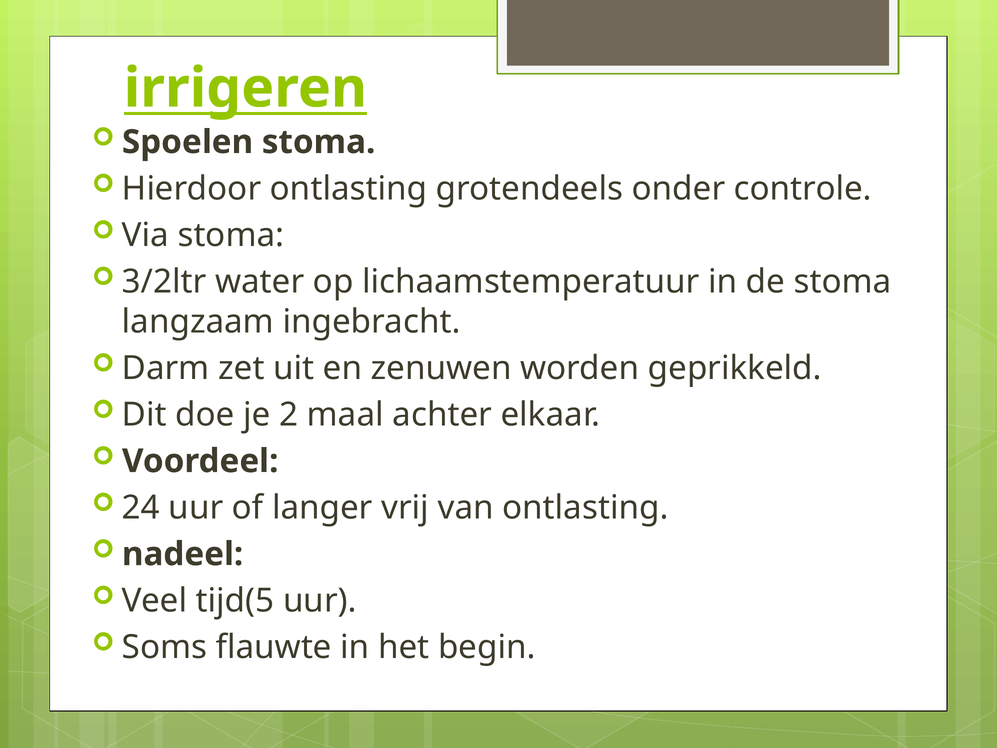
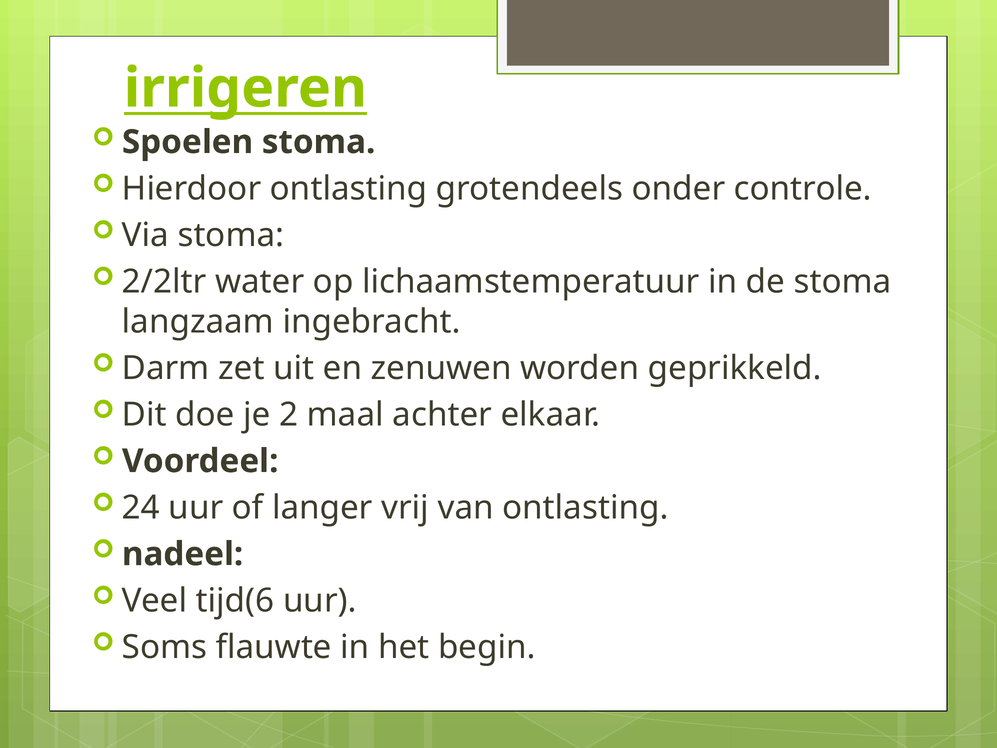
3/2ltr: 3/2ltr -> 2/2ltr
tijd(5: tijd(5 -> tijd(6
